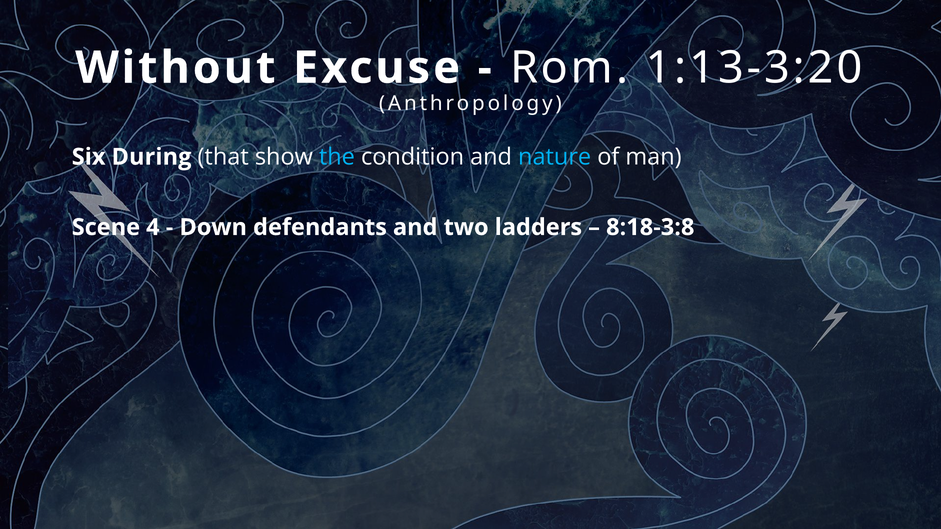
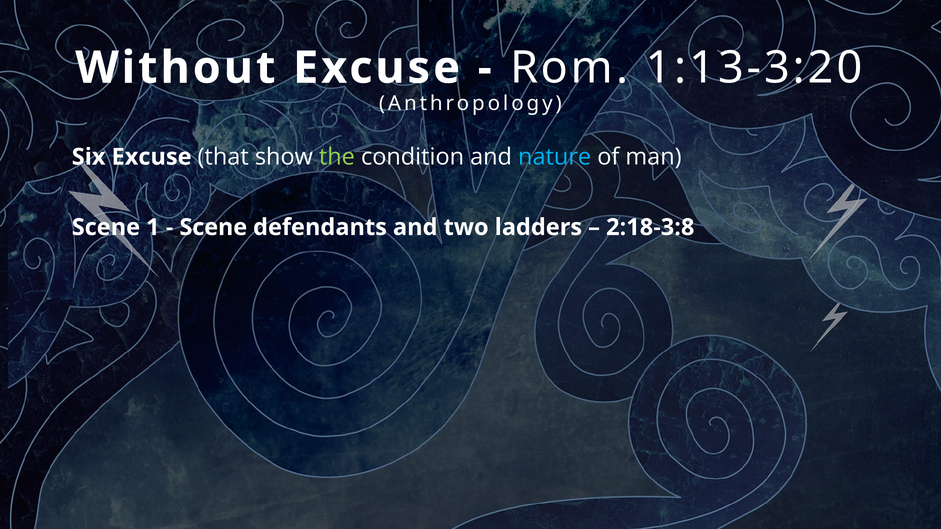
Six During: During -> Excuse
the colour: light blue -> light green
4: 4 -> 1
Down at (213, 227): Down -> Scene
8:18-3:8: 8:18-3:8 -> 2:18-3:8
